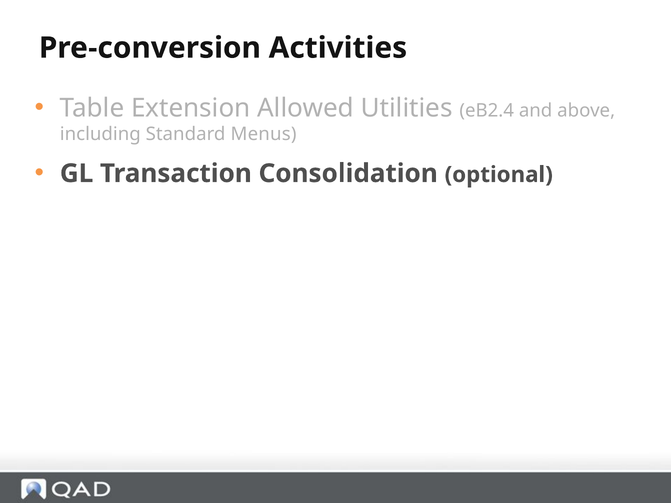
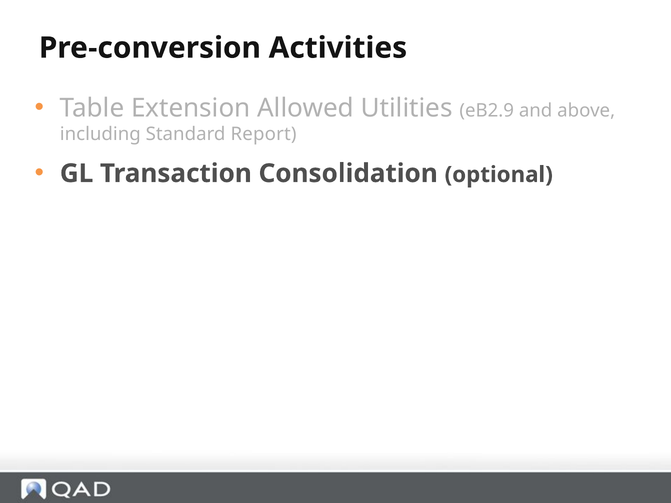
eB2.4: eB2.4 -> eB2.9
Menus: Menus -> Report
